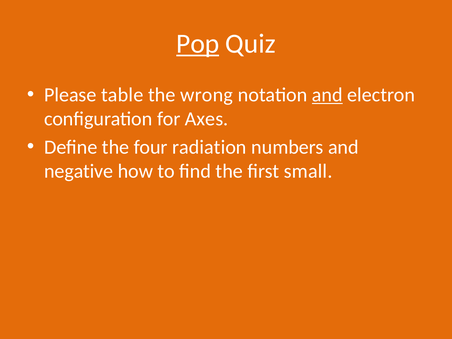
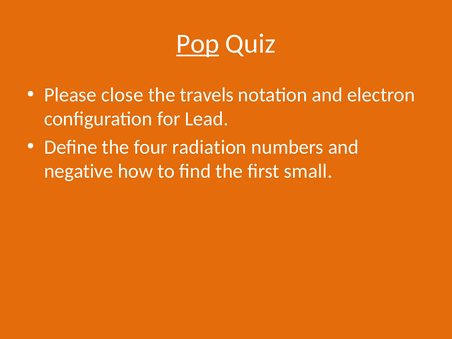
table: table -> close
wrong: wrong -> travels
and at (327, 95) underline: present -> none
Axes: Axes -> Lead
